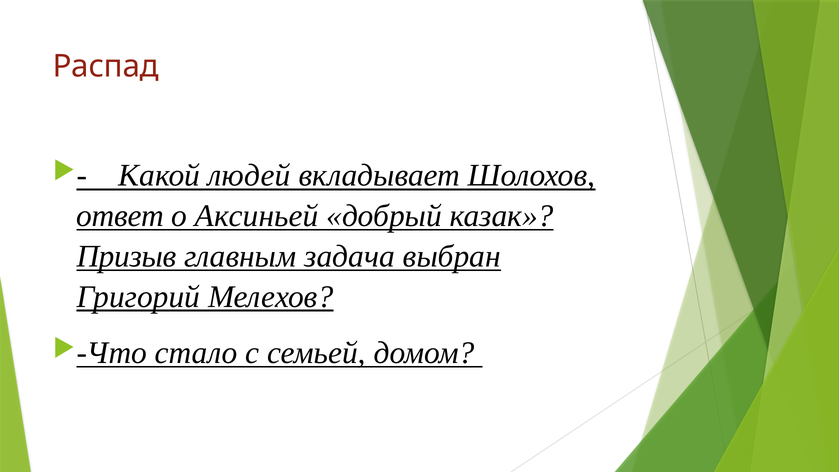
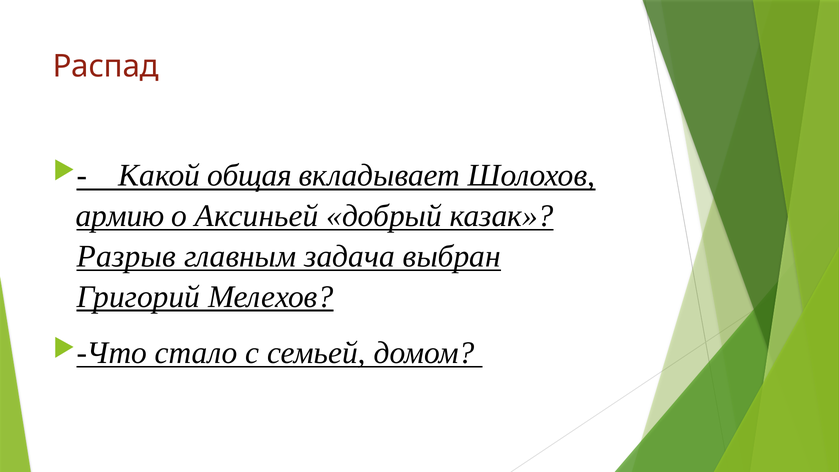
людей: людей -> общая
ответ: ответ -> армию
Призыв: Призыв -> Разрыв
